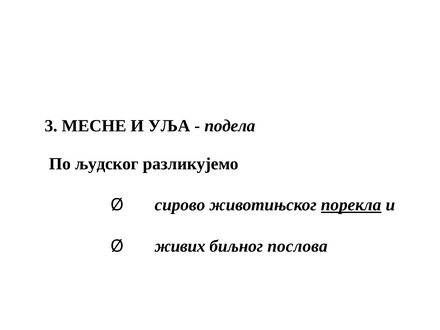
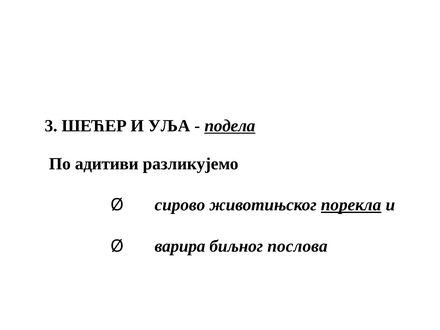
МЕСНЕ: МЕСНЕ -> ШЕЋЕР
подела underline: none -> present
људског: људског -> адитиви
живих: живих -> варира
